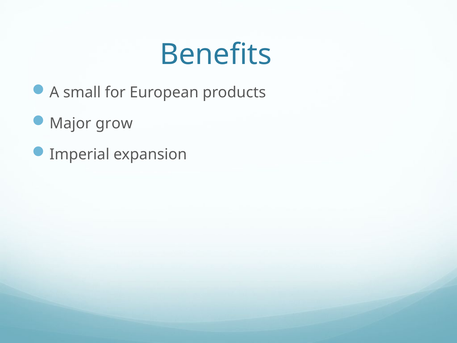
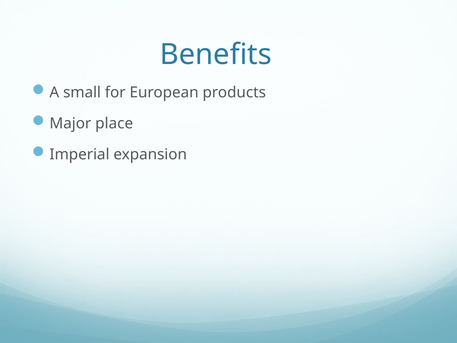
grow: grow -> place
